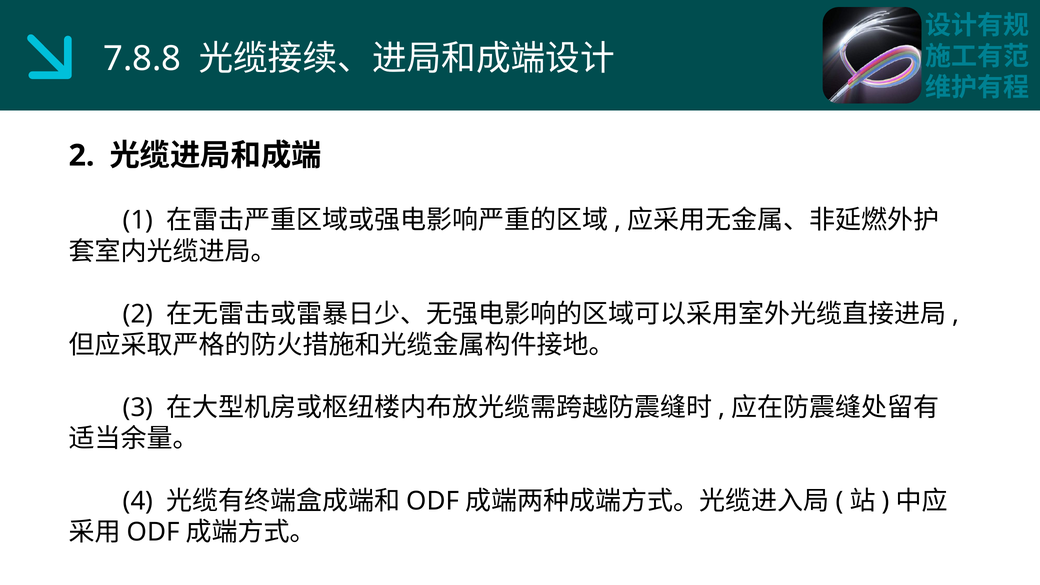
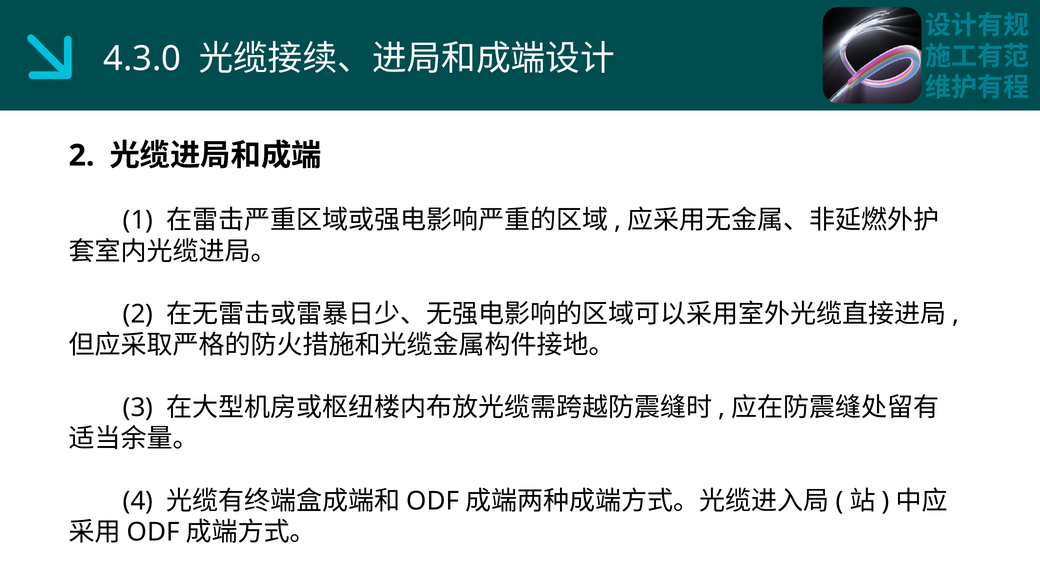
7.8.8: 7.8.8 -> 4.3.0
